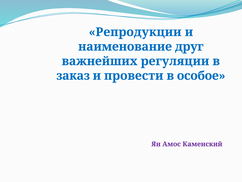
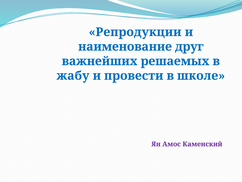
регуляции: регуляции -> решаемых
заказ: заказ -> жабу
особое: особое -> школе
